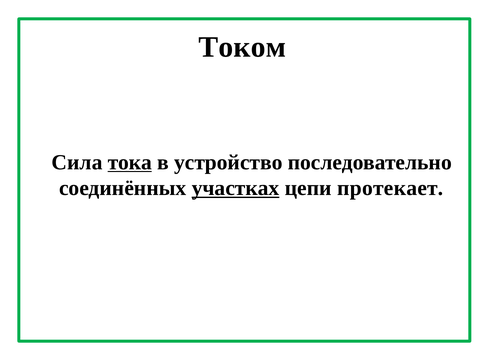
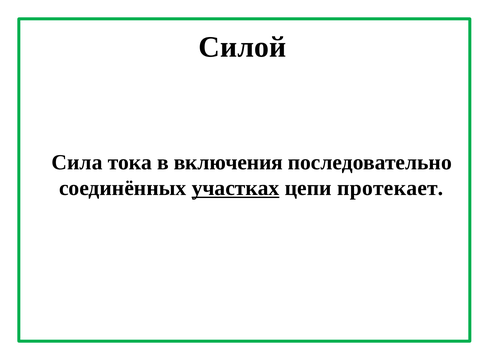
Током: Током -> Силой
тока underline: present -> none
устройство: устройство -> включения
